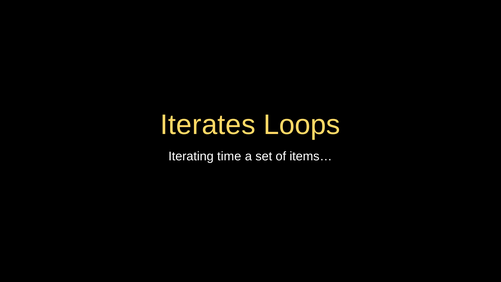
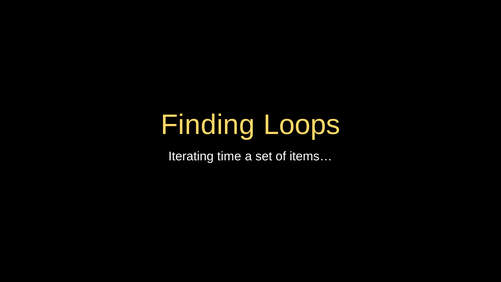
Iterates: Iterates -> Finding
